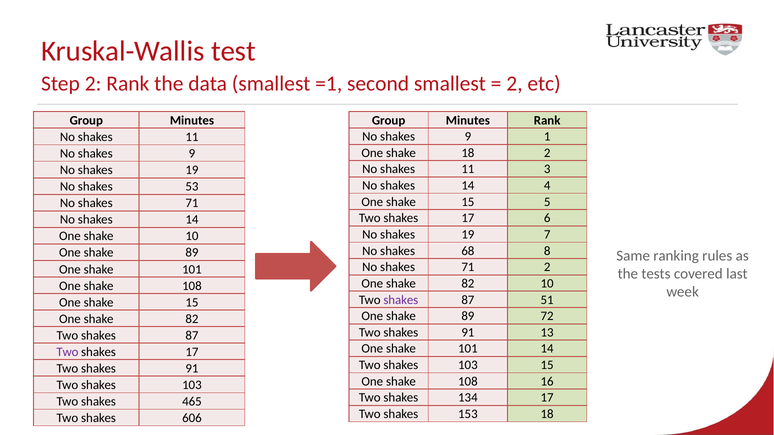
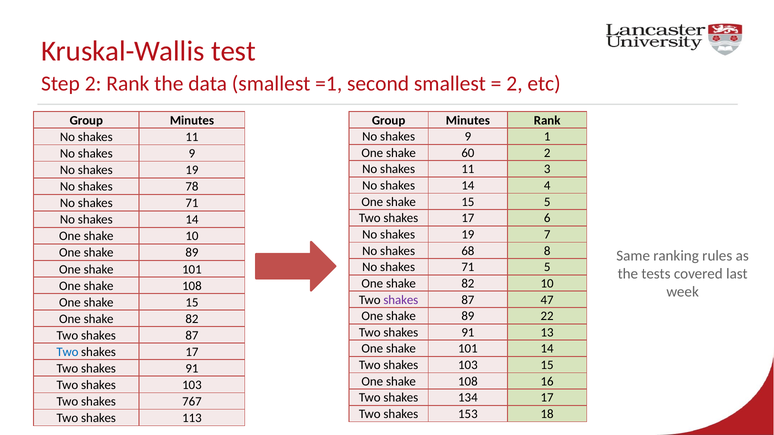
shake 18: 18 -> 60
53: 53 -> 78
71 2: 2 -> 5
51: 51 -> 47
72: 72 -> 22
Two at (67, 352) colour: purple -> blue
465: 465 -> 767
606: 606 -> 113
